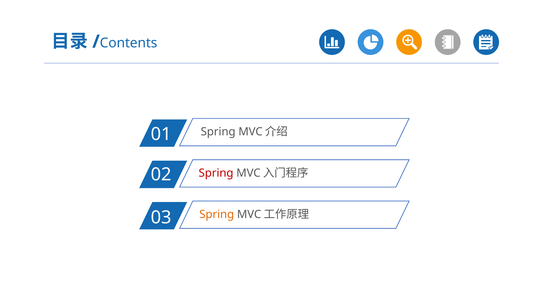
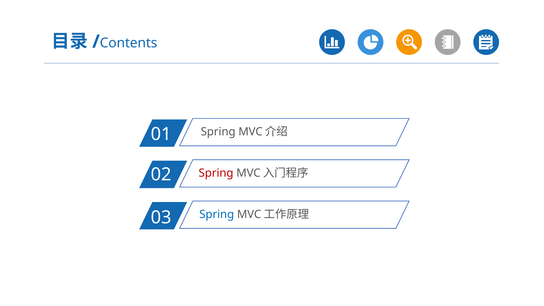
Spring at (217, 214) colour: orange -> blue
